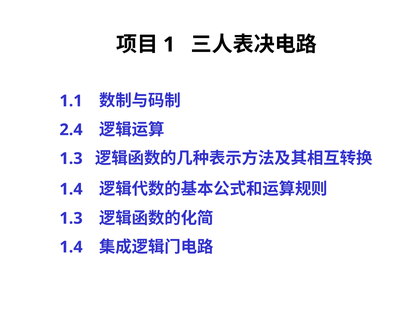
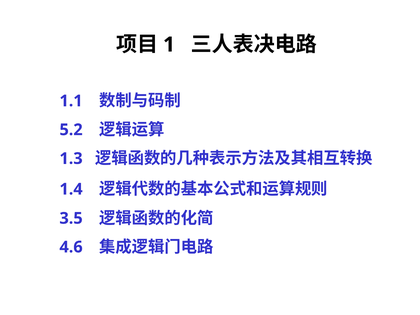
2.4: 2.4 -> 5.2
1.3 at (71, 218): 1.3 -> 3.5
1.4 at (71, 247): 1.4 -> 4.6
